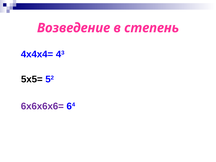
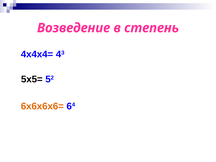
6х6х6х6= colour: purple -> orange
